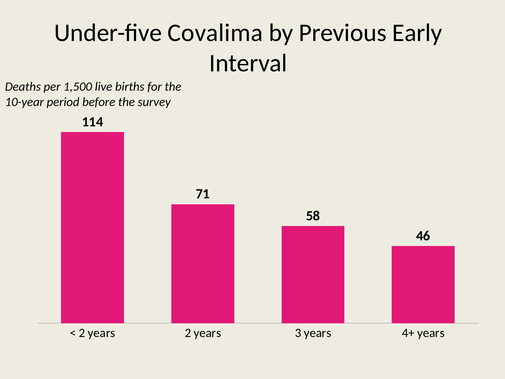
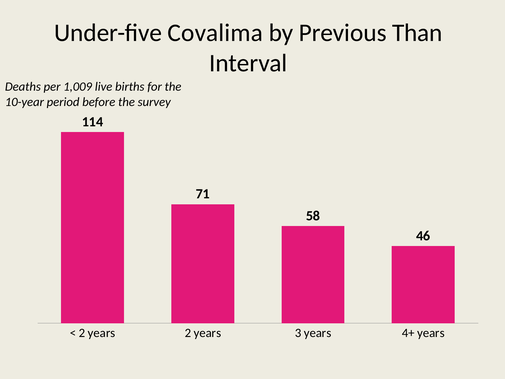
Early: Early -> Than
1,500: 1,500 -> 1,009
